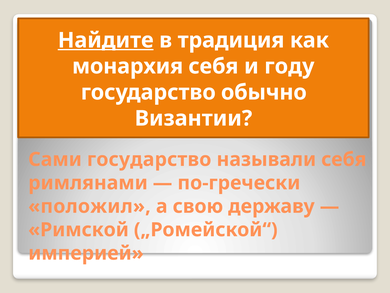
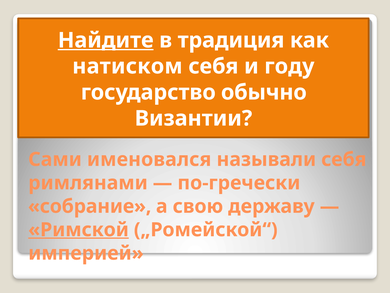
монархия: монархия -> натиском
Сами государство: государство -> именовался
положил: положил -> собрание
Римской underline: none -> present
